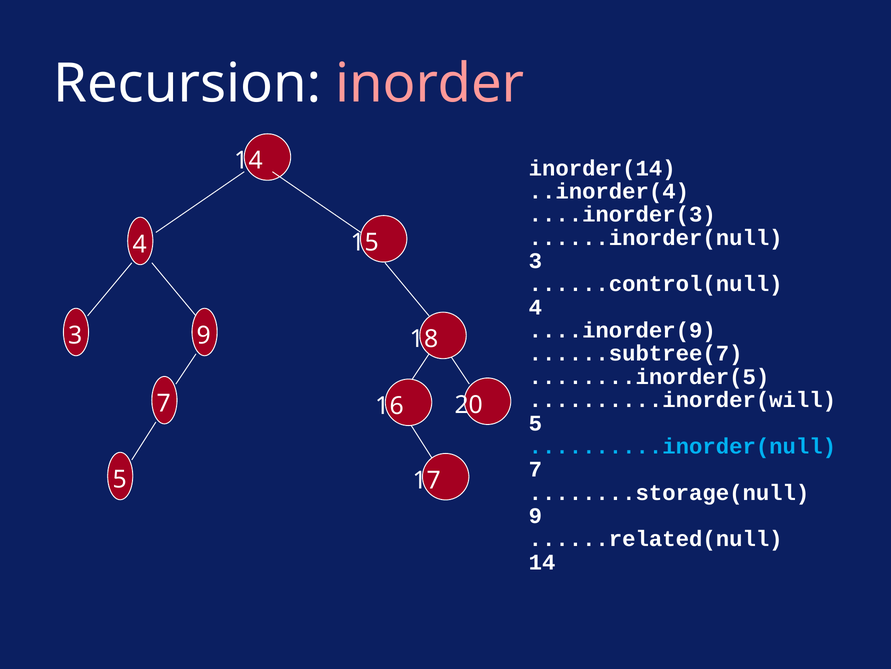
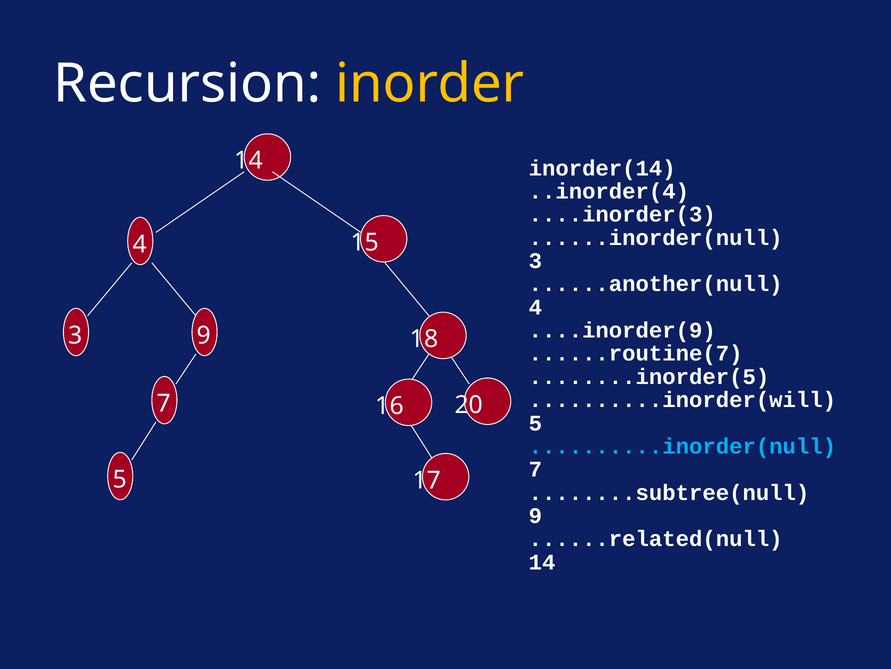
inorder colour: pink -> yellow
......control(null: ......control(null -> ......another(null
......subtree(7: ......subtree(7 -> ......routine(7
........storage(null: ........storage(null -> ........subtree(null
